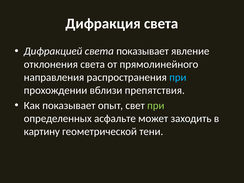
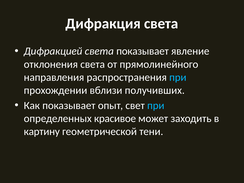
препятствия: препятствия -> получивших
при at (156, 105) colour: light green -> light blue
асфальте: асфальте -> красивое
